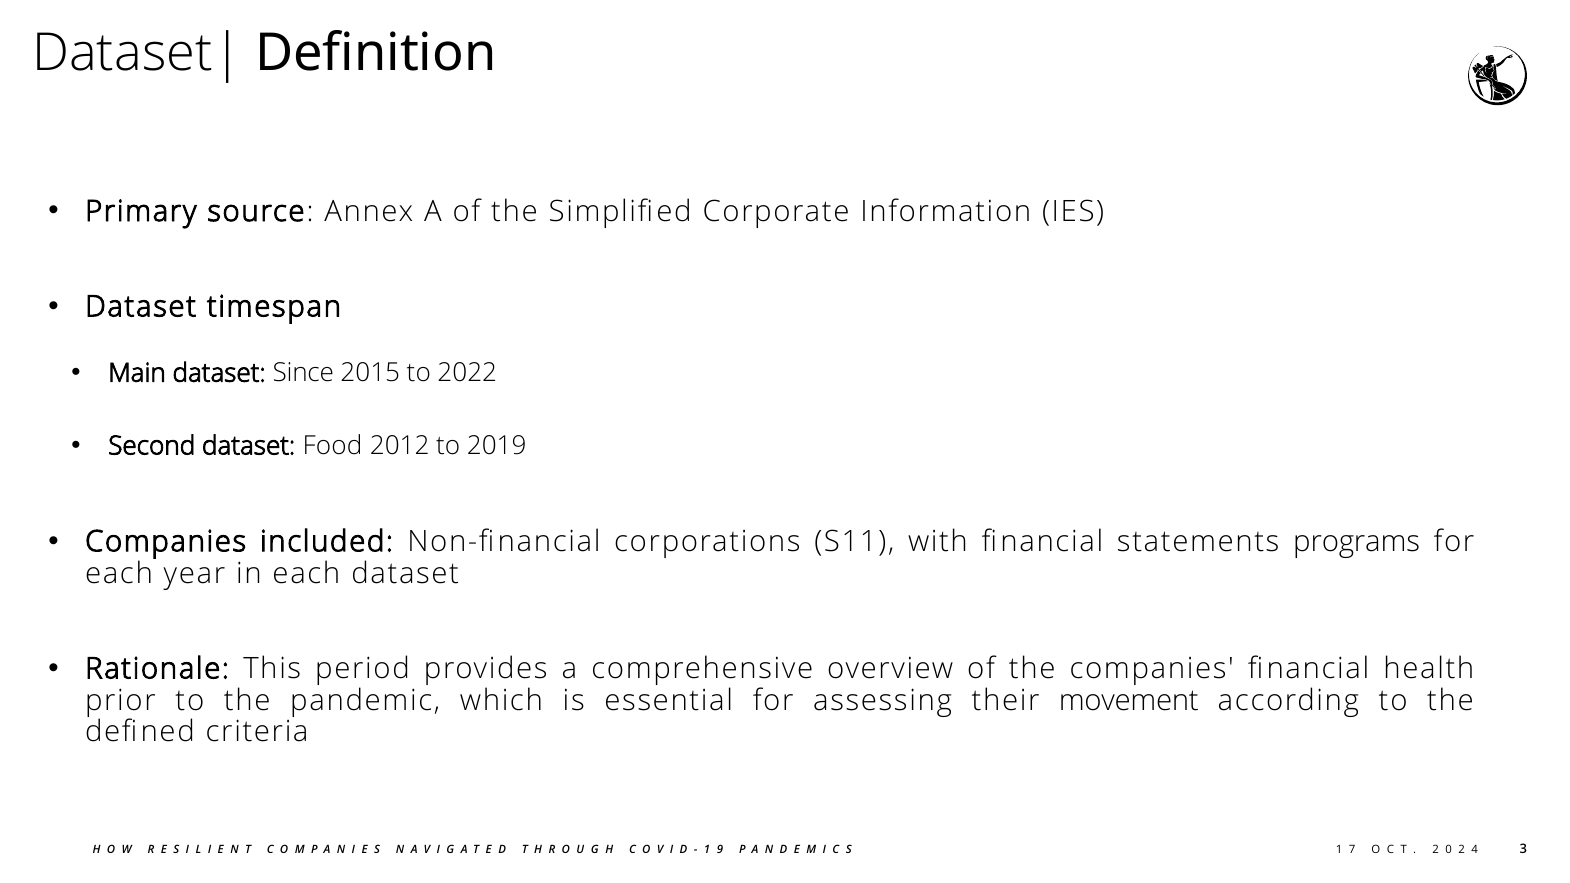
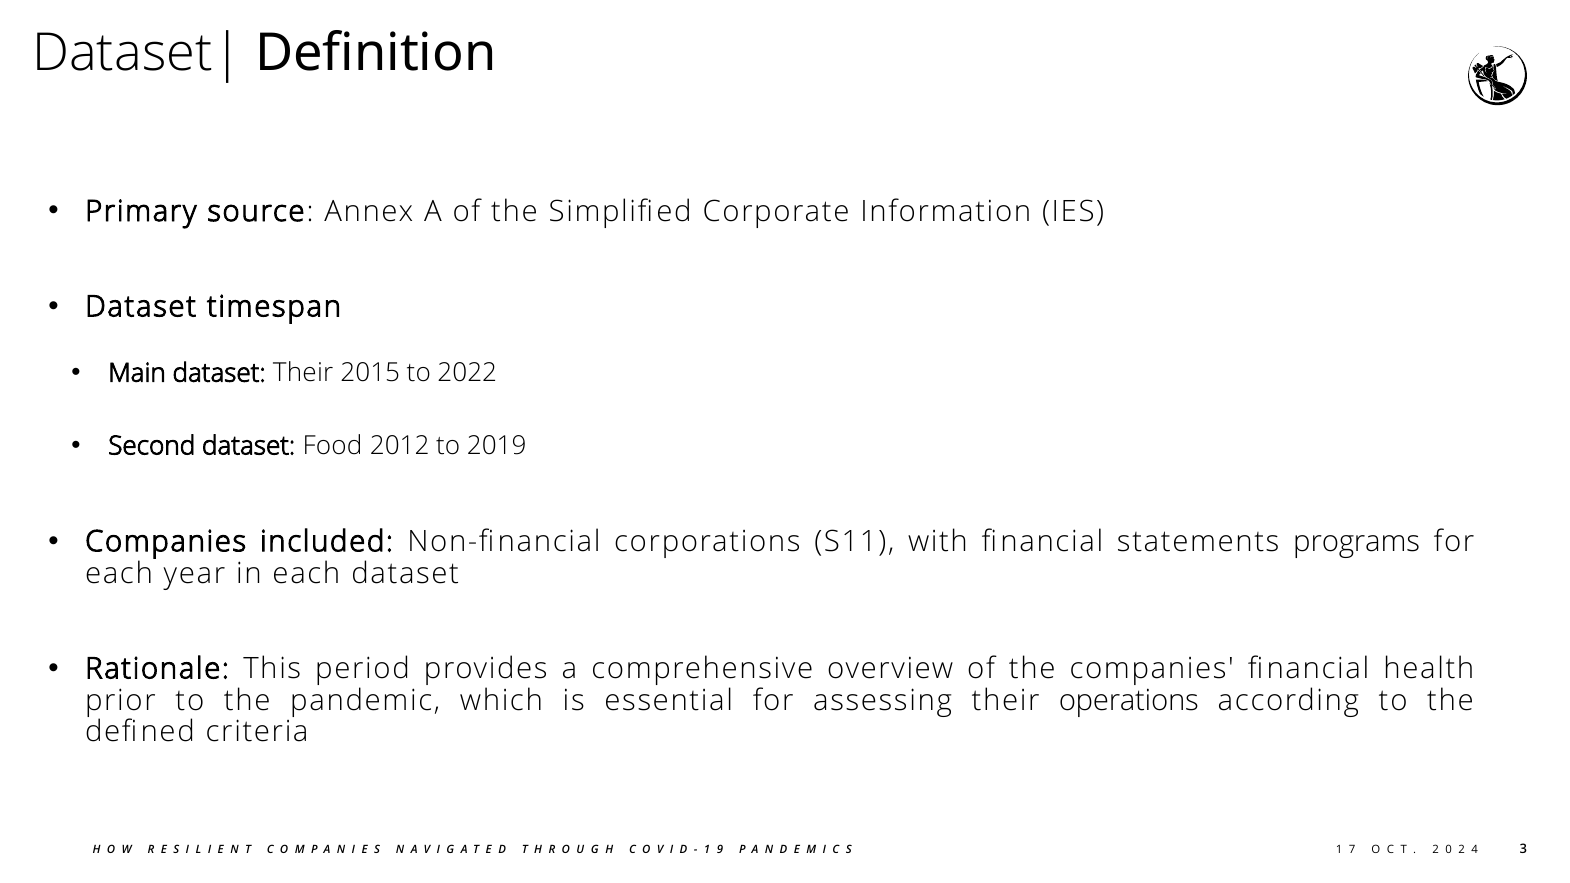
dataset Since: Since -> Their
movement: movement -> operations
